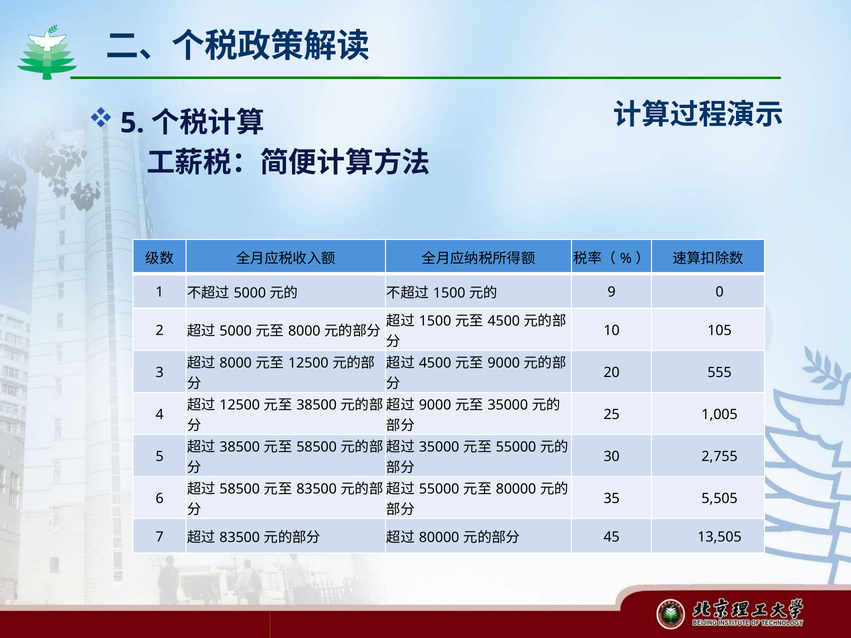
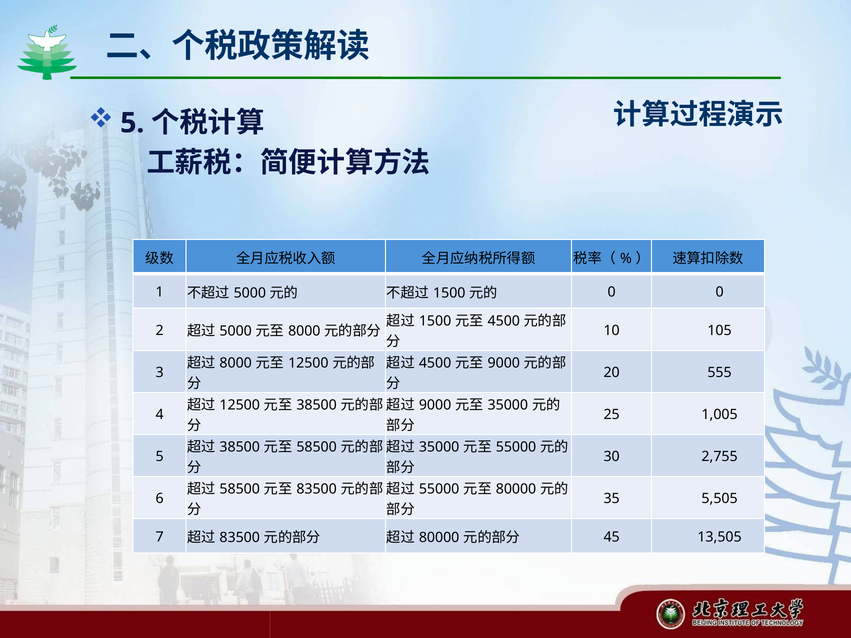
9 at (612, 292): 9 -> 0
